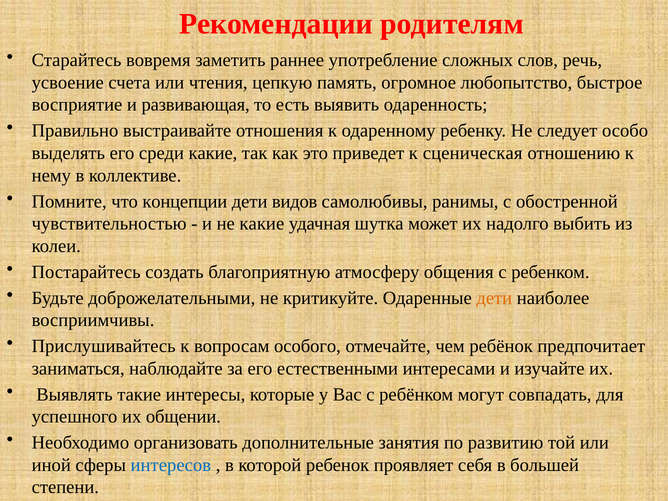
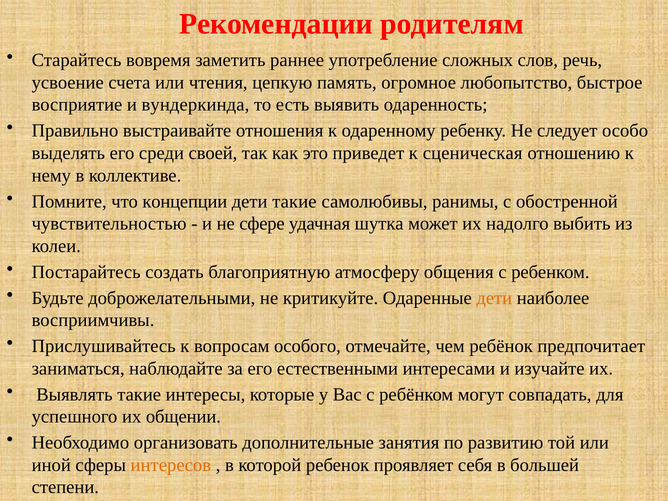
развивающая: развивающая -> вундеркинда
среди какие: какие -> своей
дети видов: видов -> такие
не какие: какие -> сфере
интересов colour: blue -> orange
